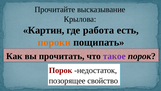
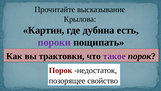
работа: работа -> дубина
пороки colour: orange -> purple
прочитать: прочитать -> трактовки
